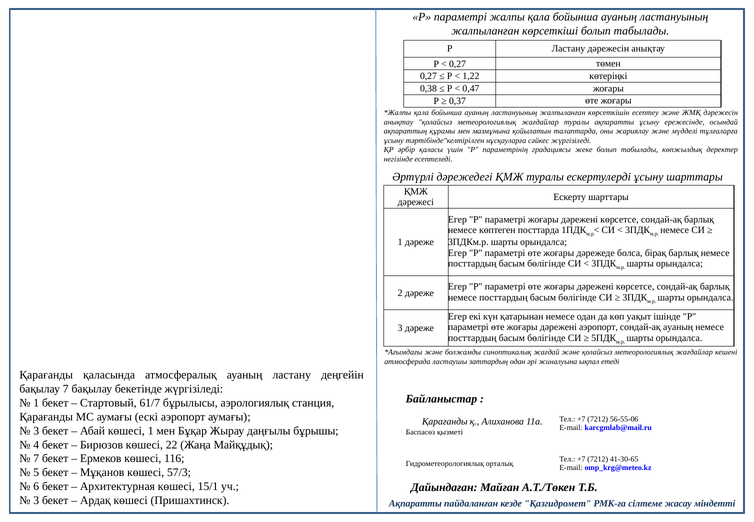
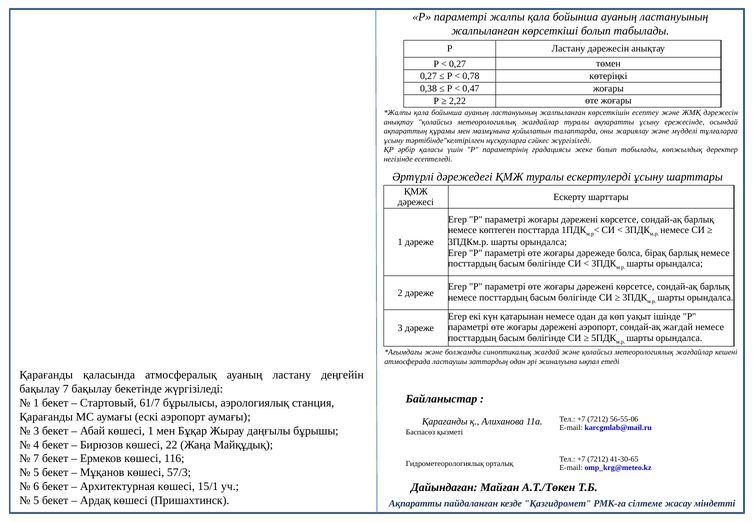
1,22: 1,22 -> 0,78
0,37: 0,37 -> 2,22
сондай-ақ ауаның: ауаның -> жағдай
3 at (36, 500): 3 -> 5
